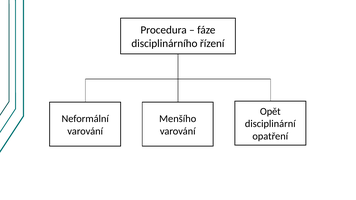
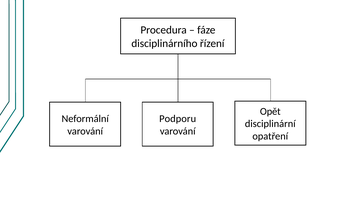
Menšího: Menšího -> Podporu
